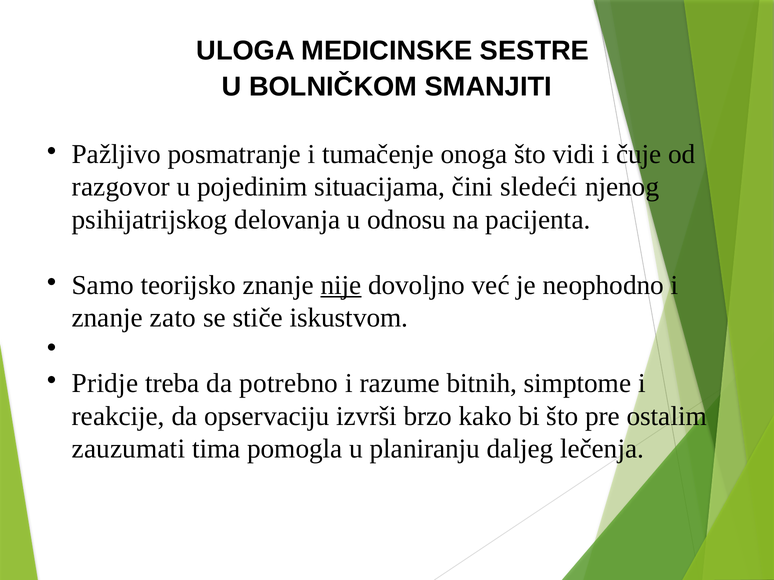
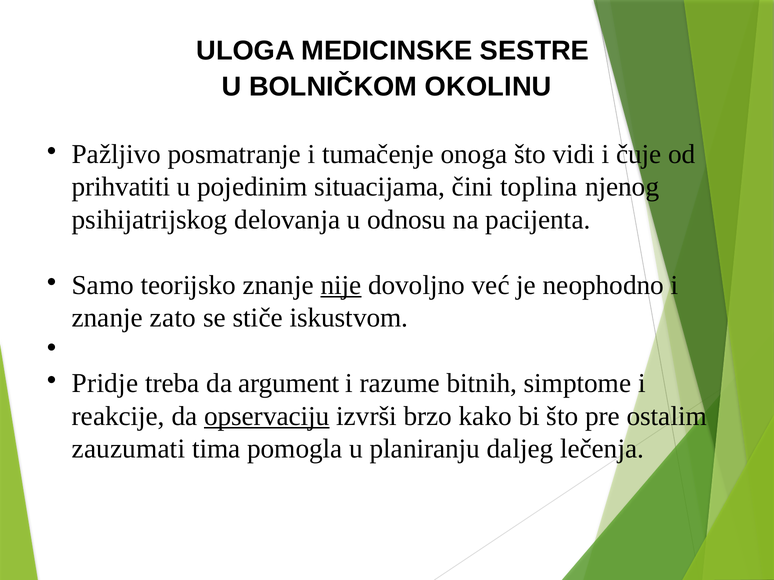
SMANJITI: SMANJITI -> OKOLINU
razgovor: razgovor -> prihvatiti
sledeći: sledeći -> toplina
potrebno: potrebno -> argument
opservaciju underline: none -> present
